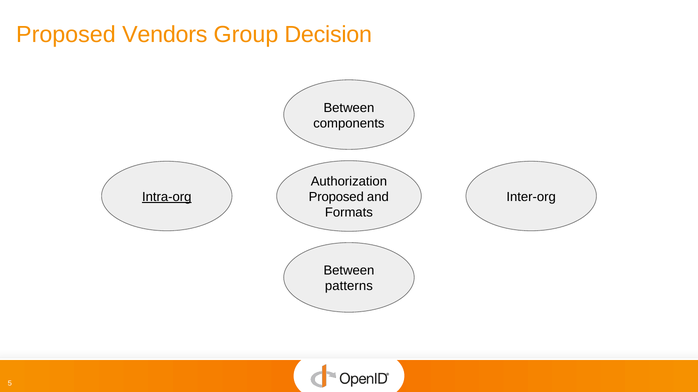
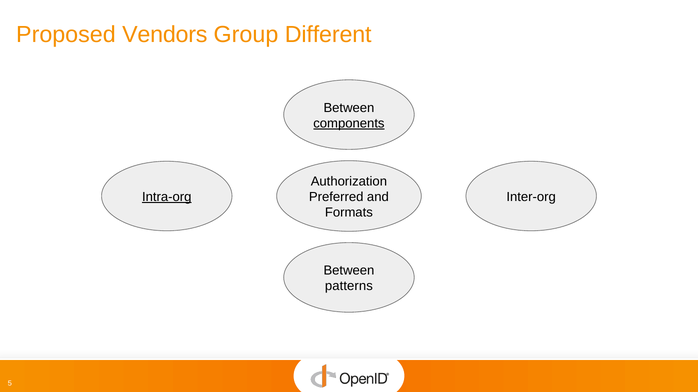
Decision: Decision -> Different
components underline: none -> present
Proposed at (336, 197): Proposed -> Preferred
